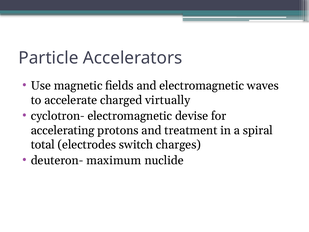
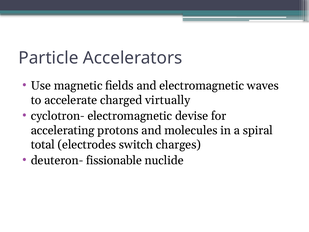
treatment: treatment -> molecules
maximum: maximum -> fissionable
